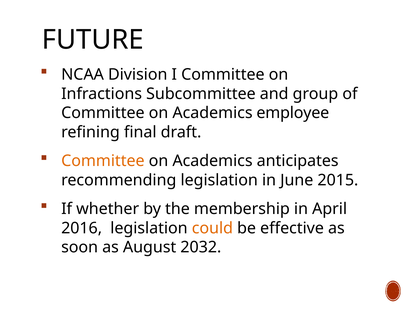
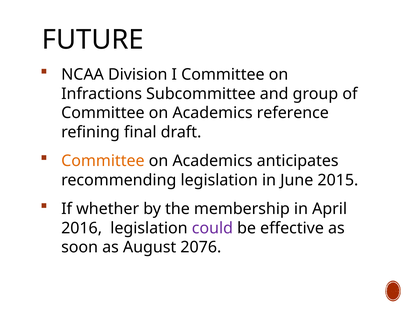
employee: employee -> reference
could colour: orange -> purple
2032: 2032 -> 2076
